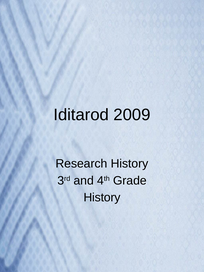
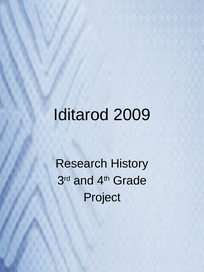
History at (102, 197): History -> Project
